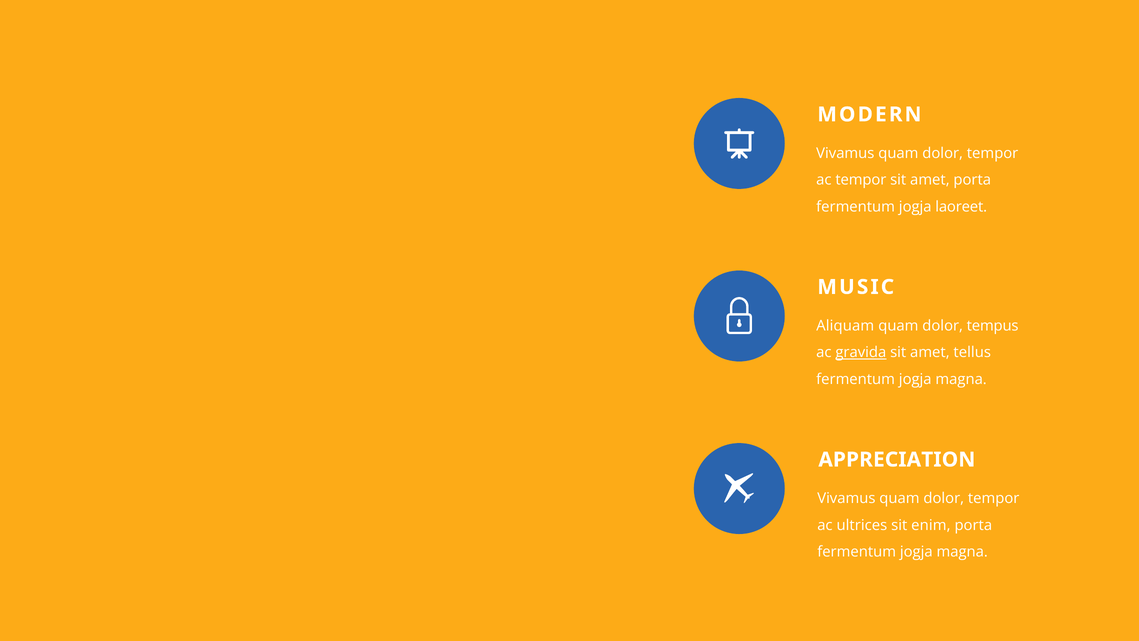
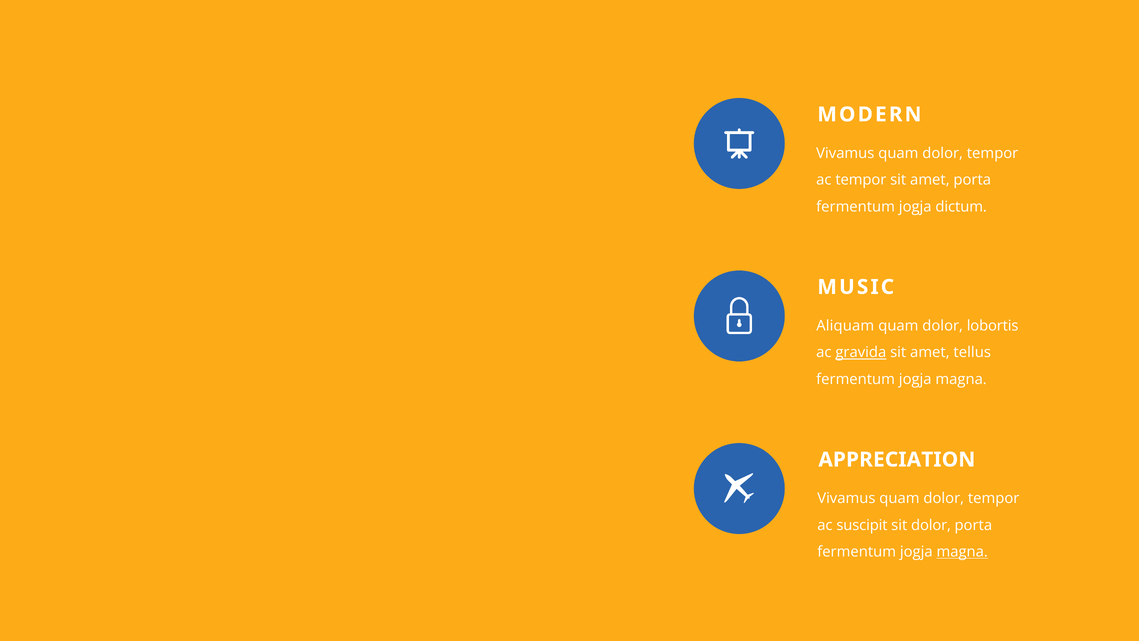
laoreet: laoreet -> dictum
tempus: tempus -> lobortis
ultrices: ultrices -> suscipit
sit enim: enim -> dolor
magna at (962, 552) underline: none -> present
